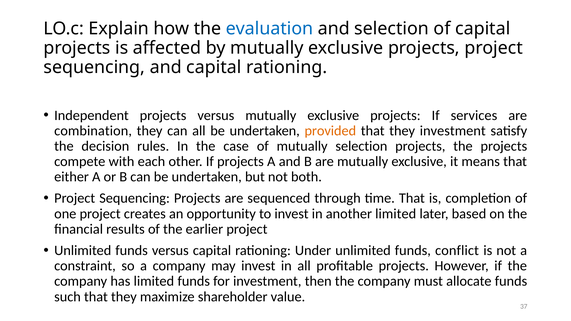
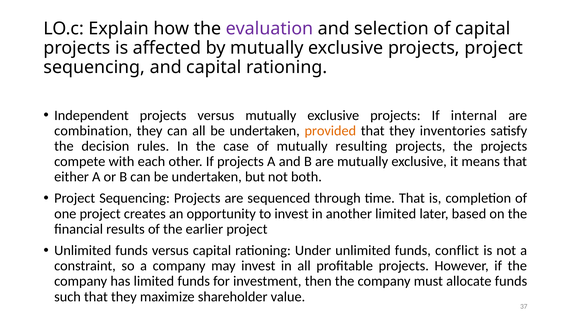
evaluation colour: blue -> purple
services: services -> internal
they investment: investment -> inventories
mutually selection: selection -> resulting
